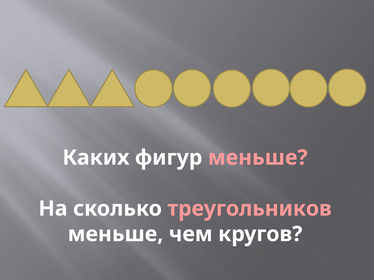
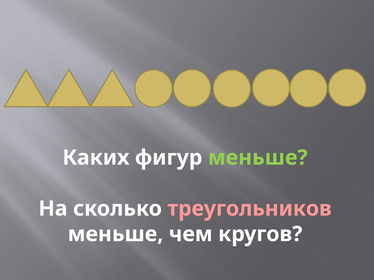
меньше at (258, 158) colour: pink -> light green
